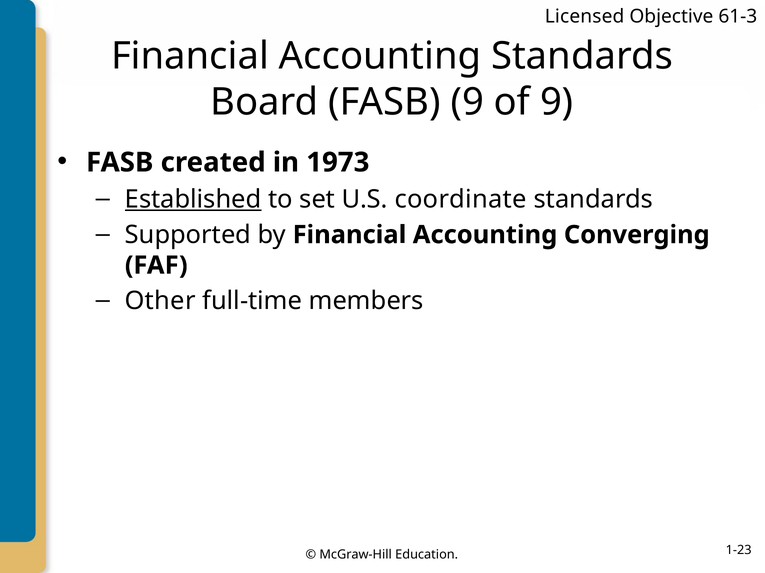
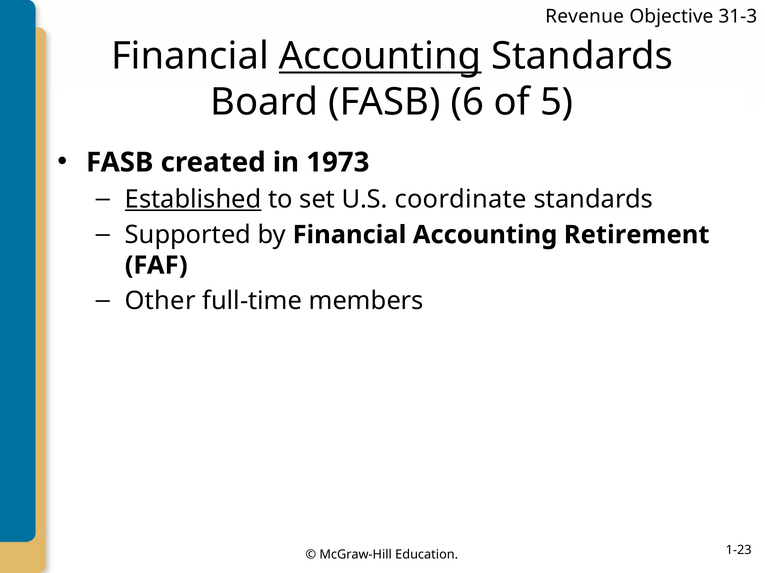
Licensed: Licensed -> Revenue
61-3: 61-3 -> 31-3
Accounting at (380, 56) underline: none -> present
FASB 9: 9 -> 6
of 9: 9 -> 5
Converging: Converging -> Retirement
